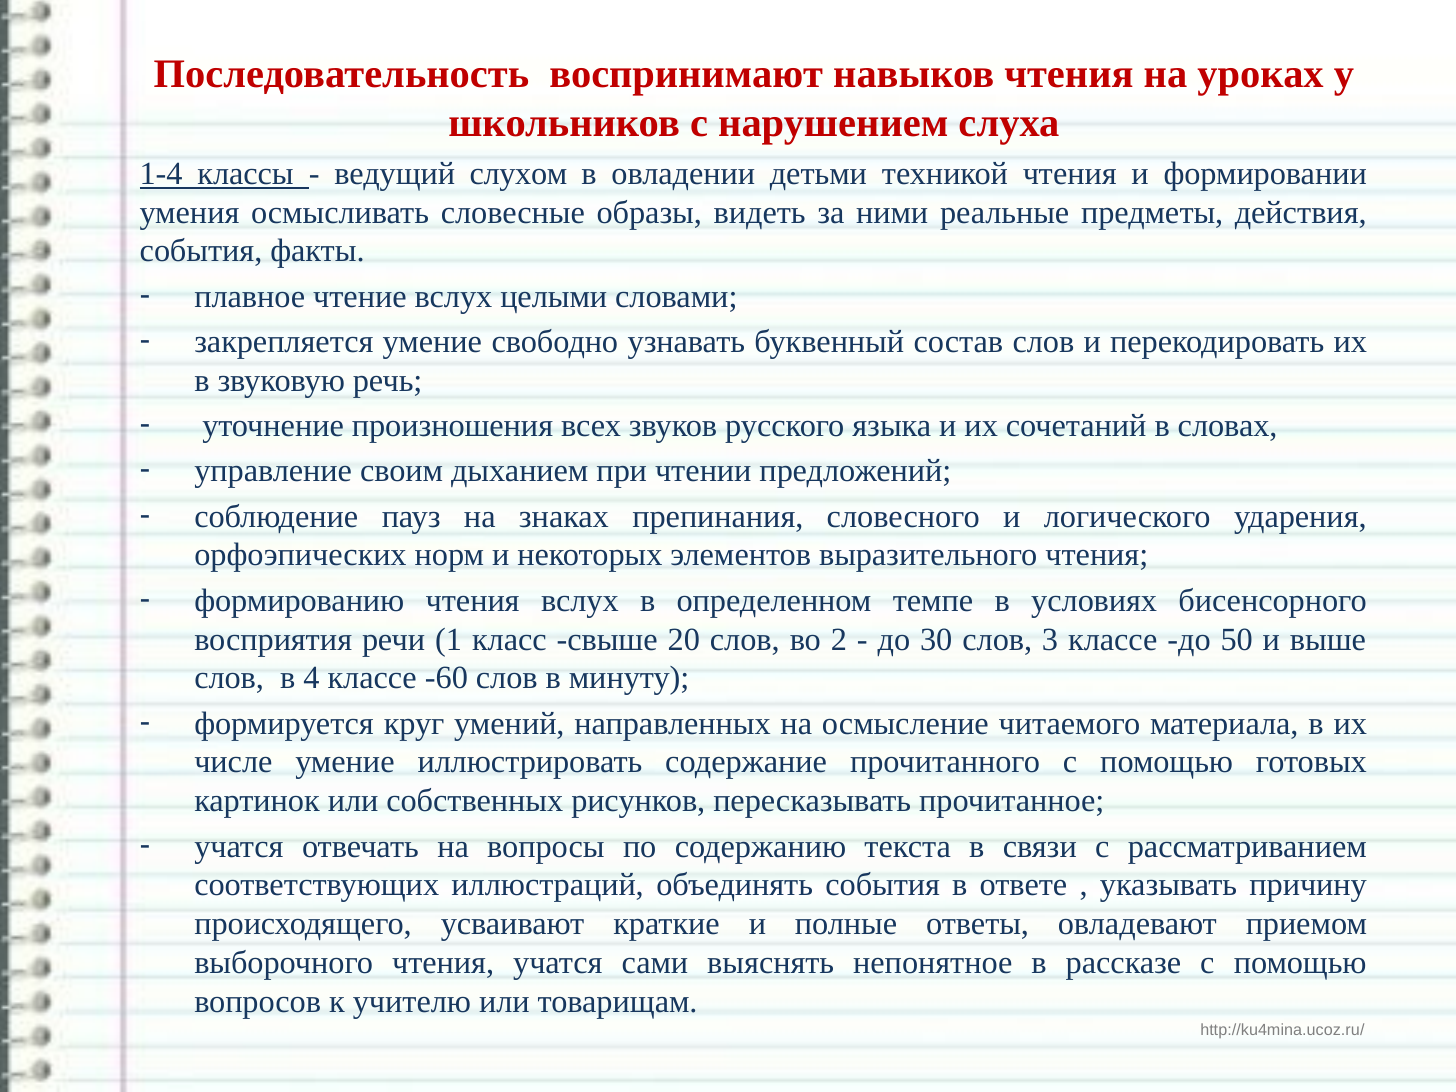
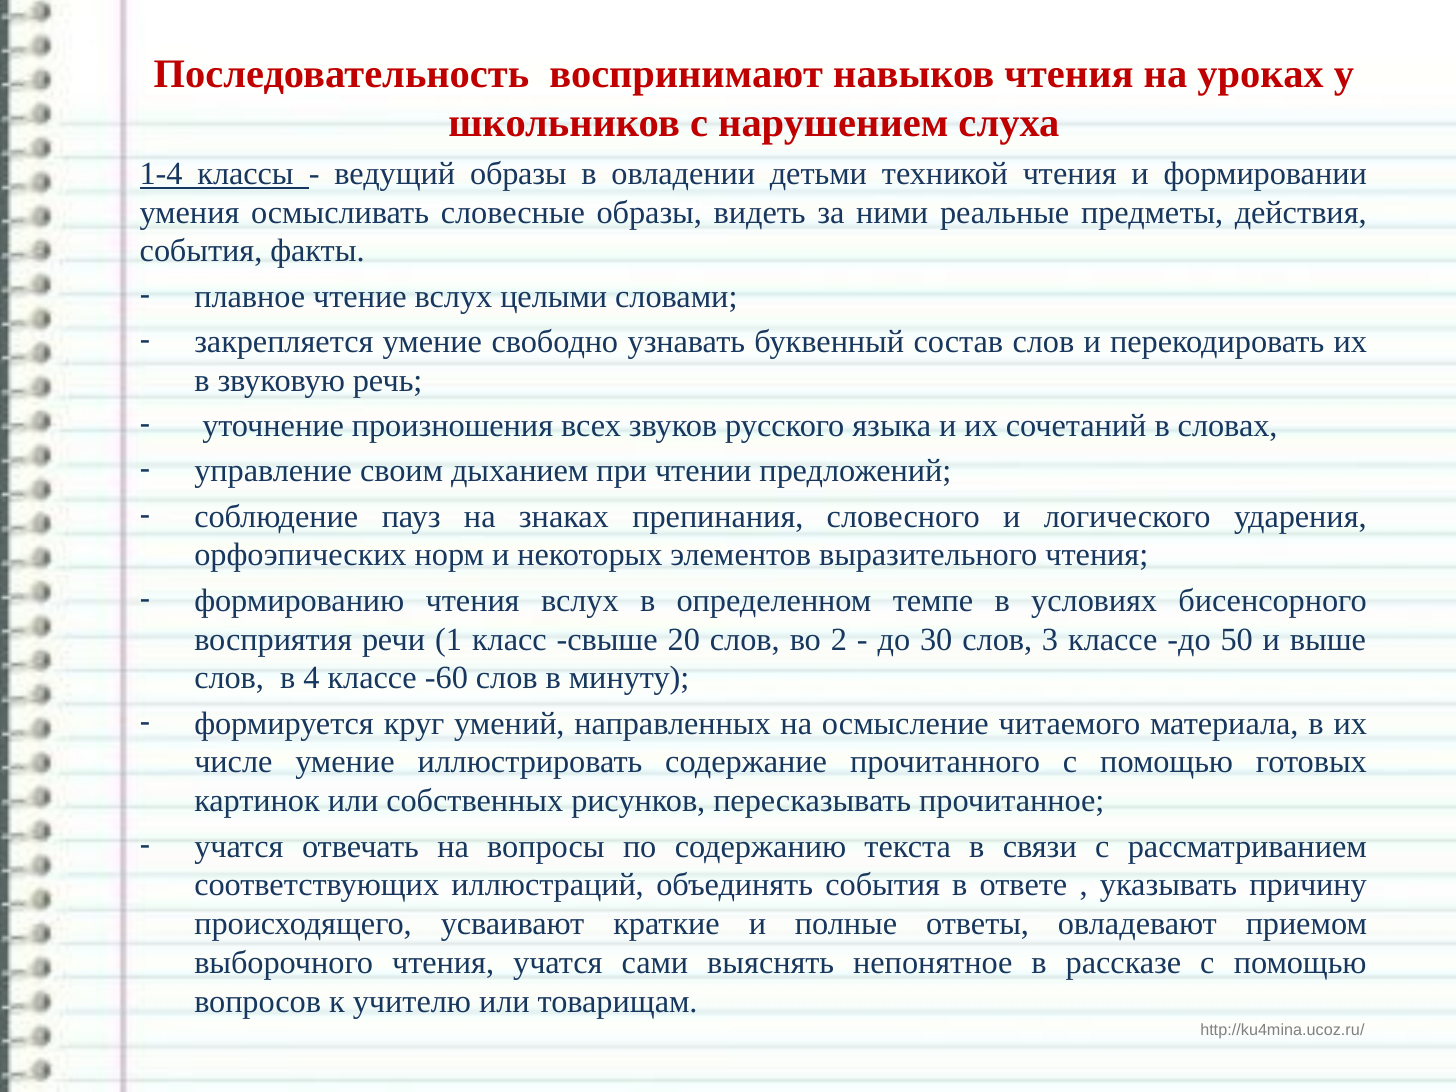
ведущий слухом: слухом -> образы
